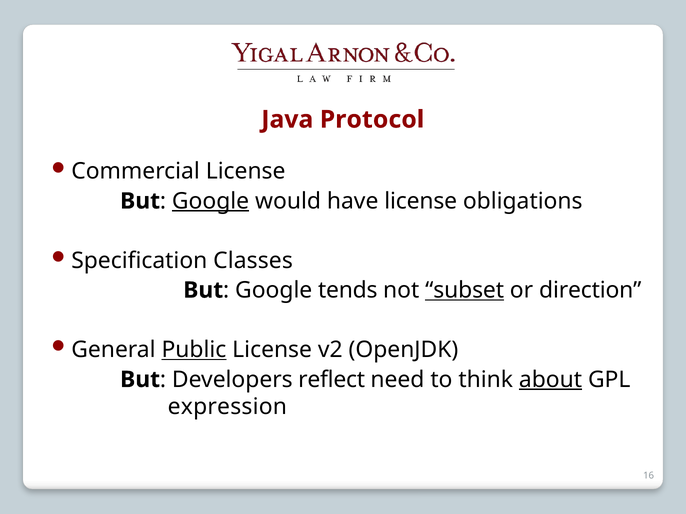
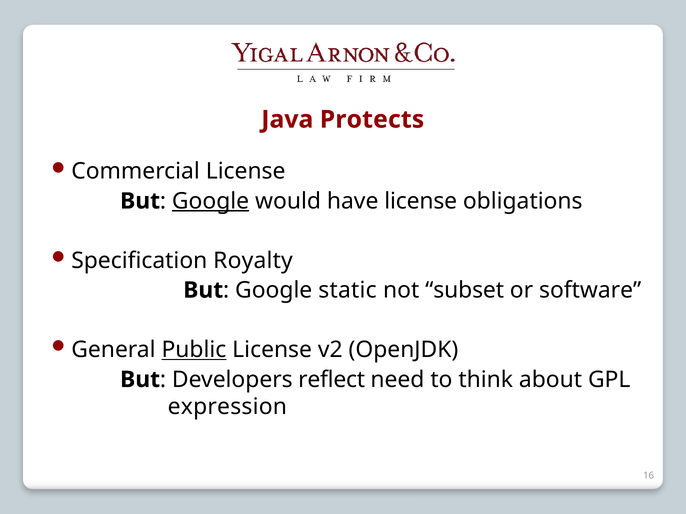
Protocol: Protocol -> Protects
Classes: Classes -> Royalty
tends: tends -> static
subset underline: present -> none
direction: direction -> software
about underline: present -> none
